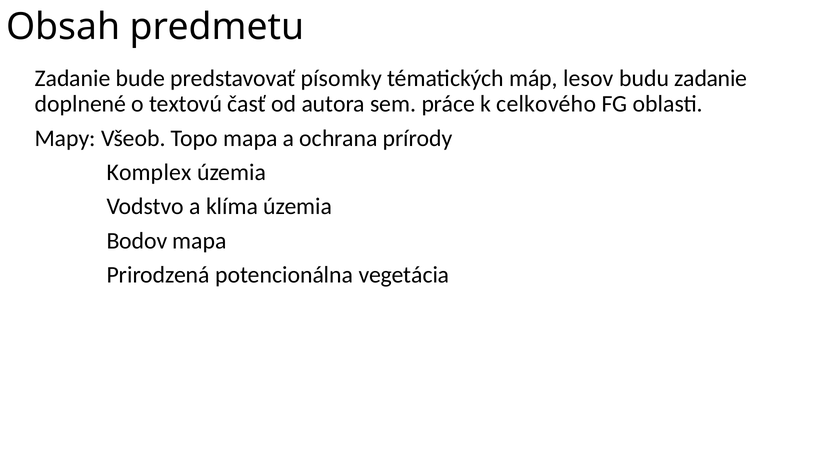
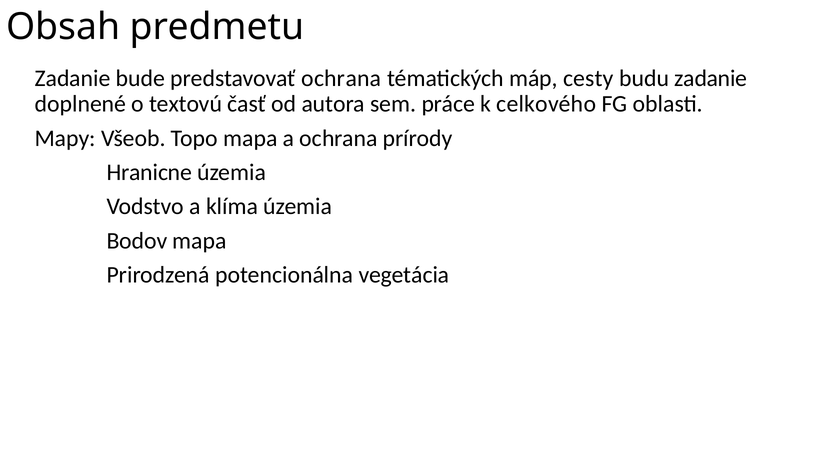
predstavovať písomky: písomky -> ochrana
lesov: lesov -> cesty
Komplex: Komplex -> Hranicne
